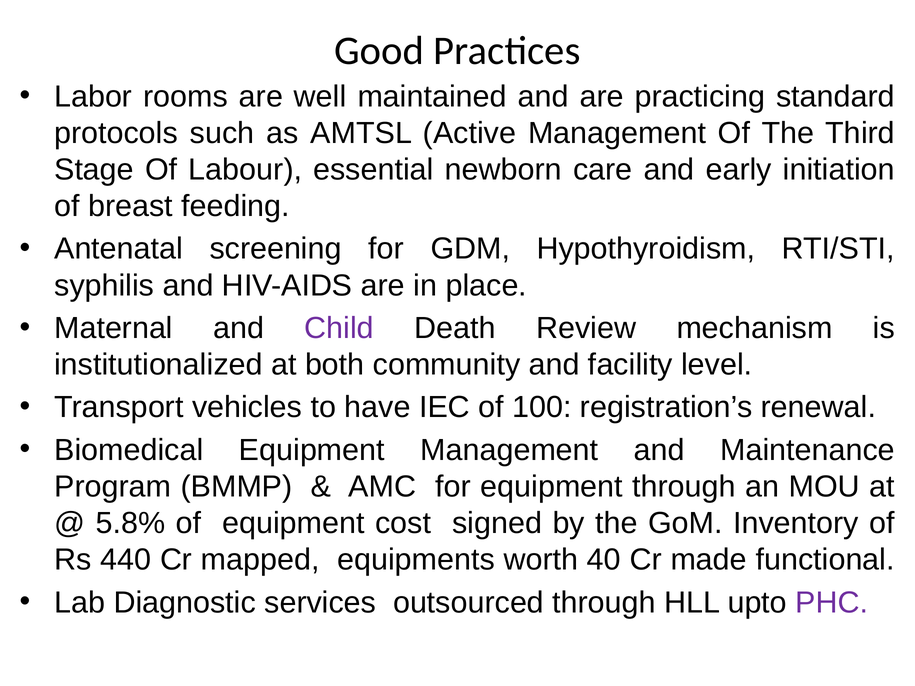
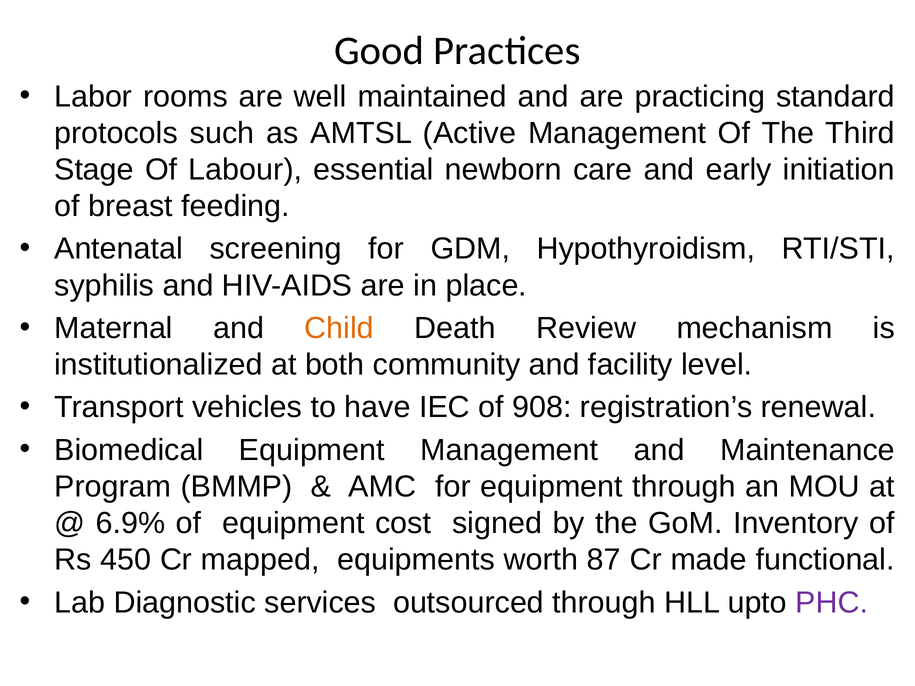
Child colour: purple -> orange
100: 100 -> 908
5.8%: 5.8% -> 6.9%
440: 440 -> 450
40: 40 -> 87
